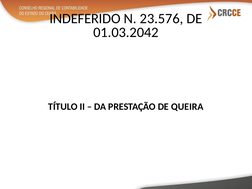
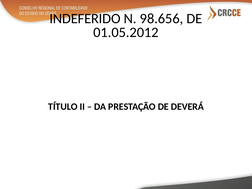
23.576: 23.576 -> 98.656
01.03.2042: 01.03.2042 -> 01.05.2012
QUEIRA: QUEIRA -> DEVERÁ
